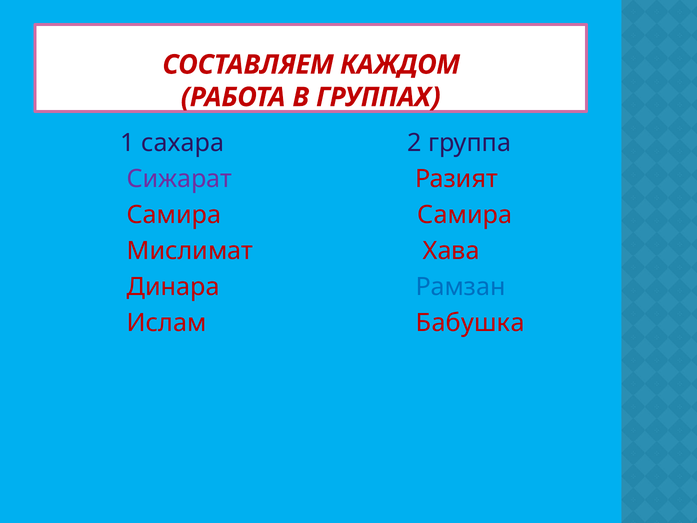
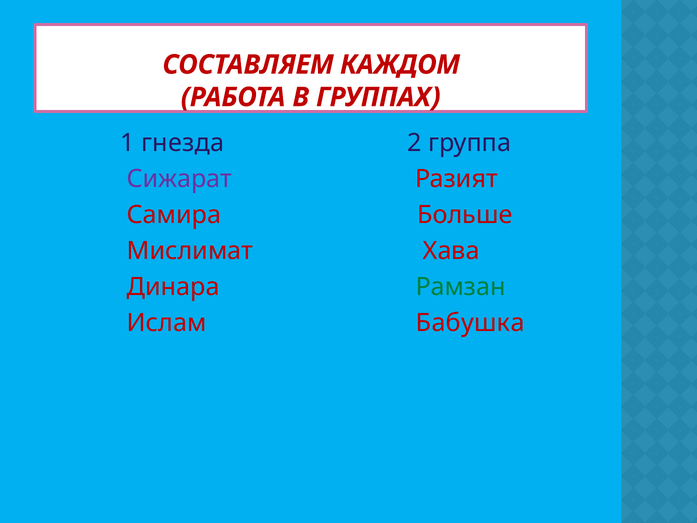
сахара: сахара -> гнезда
Самира Самира: Самира -> Больше
Рамзан colour: blue -> green
